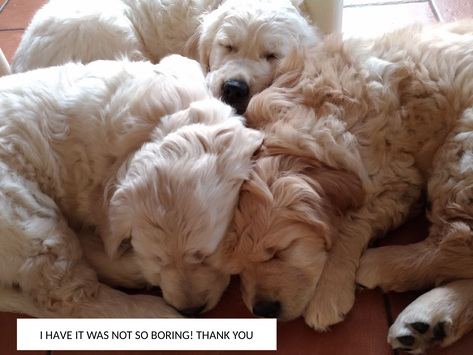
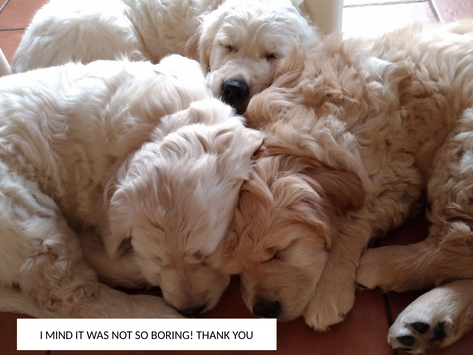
HAVE: HAVE -> MIND
